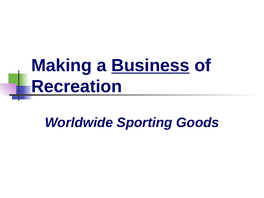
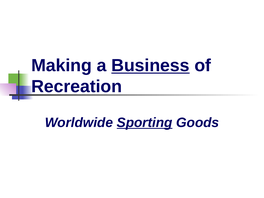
Sporting underline: none -> present
